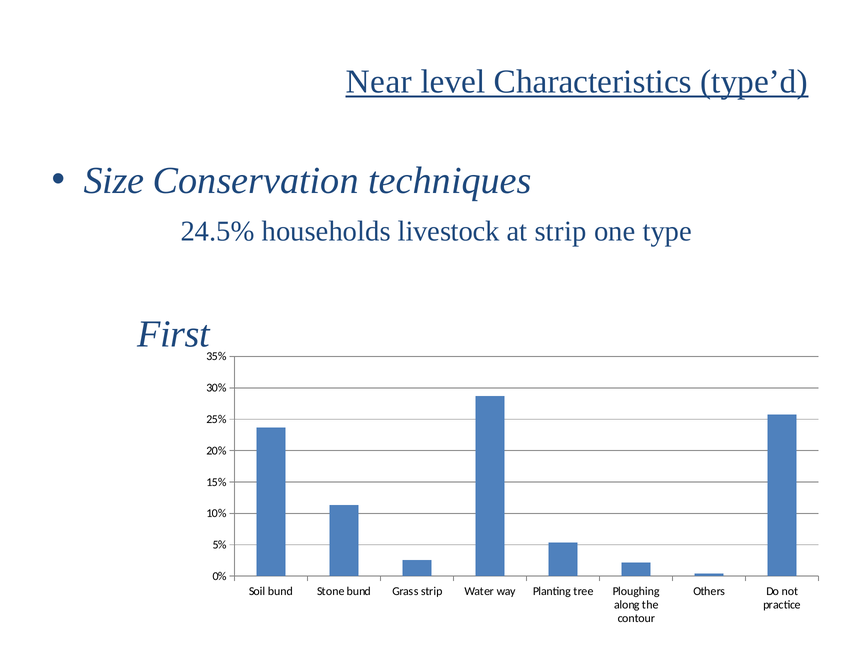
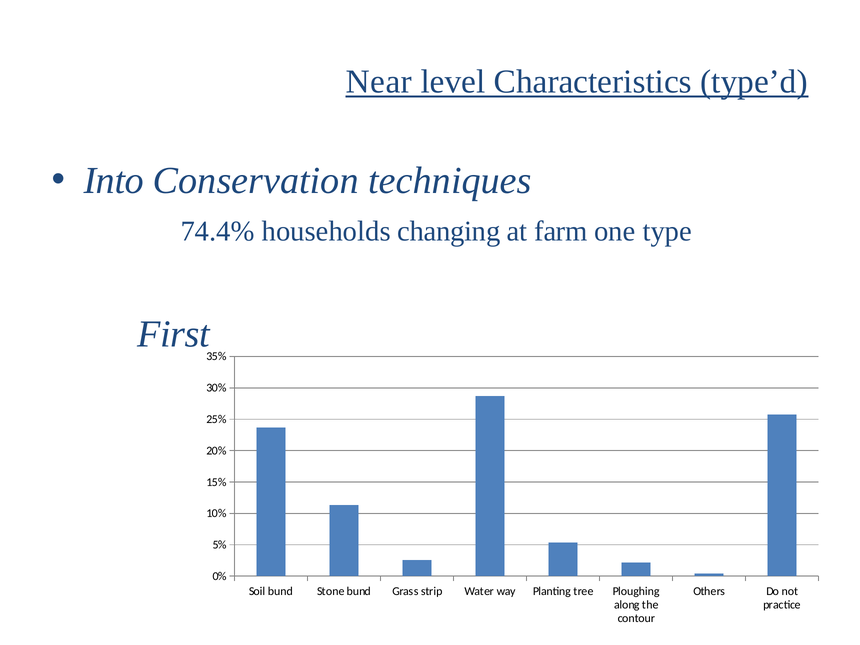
Size: Size -> Into
24.5%: 24.5% -> 74.4%
livestock: livestock -> changing
at strip: strip -> farm
